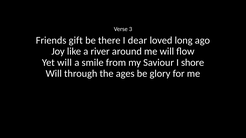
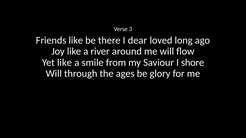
Friends gift: gift -> like
Yet will: will -> like
